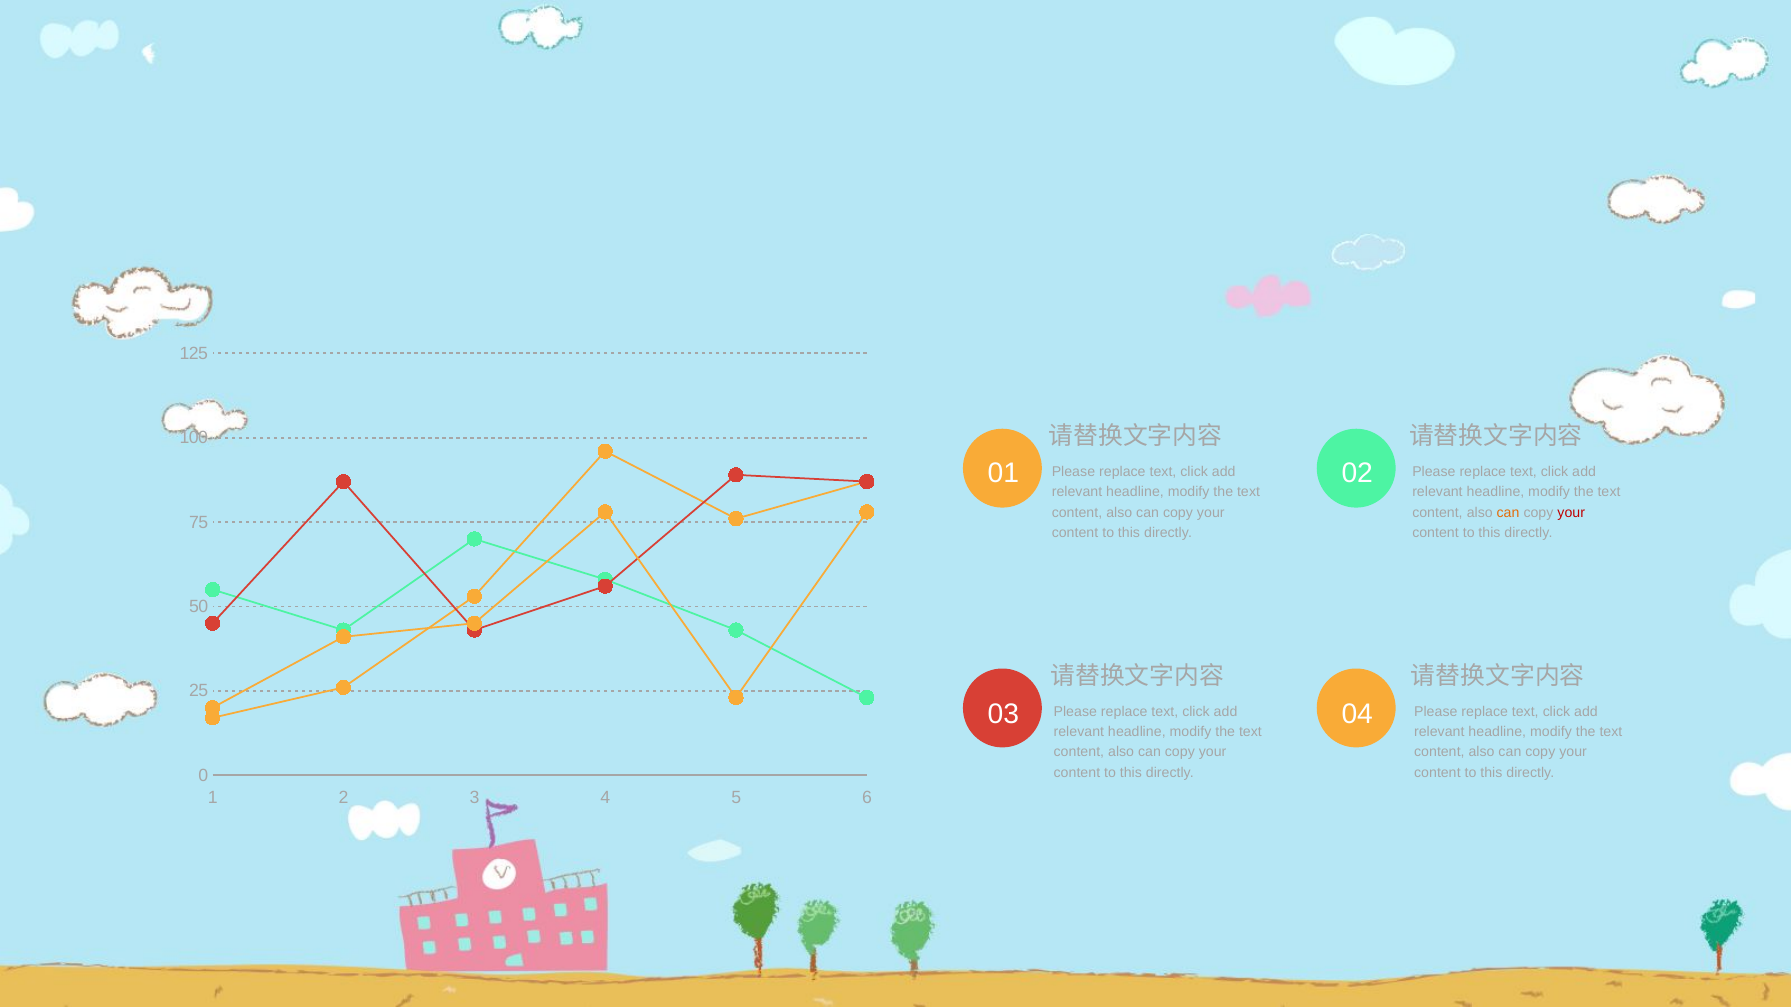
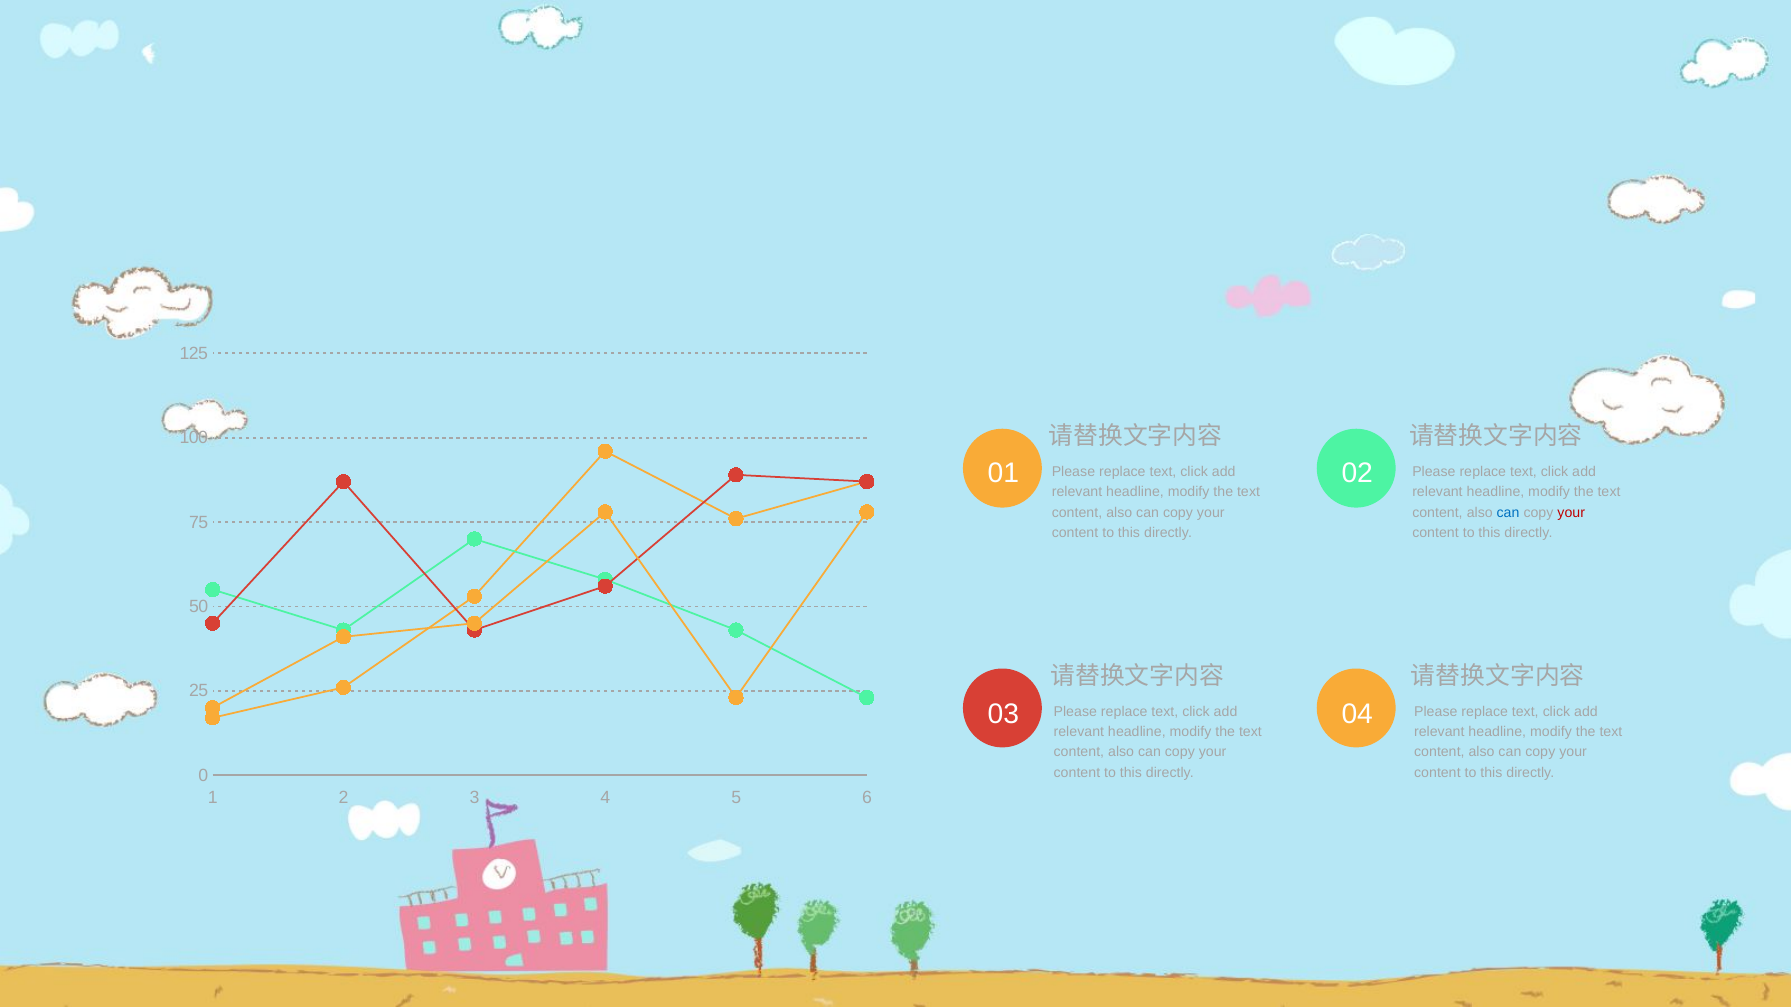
can at (1508, 513) colour: orange -> blue
